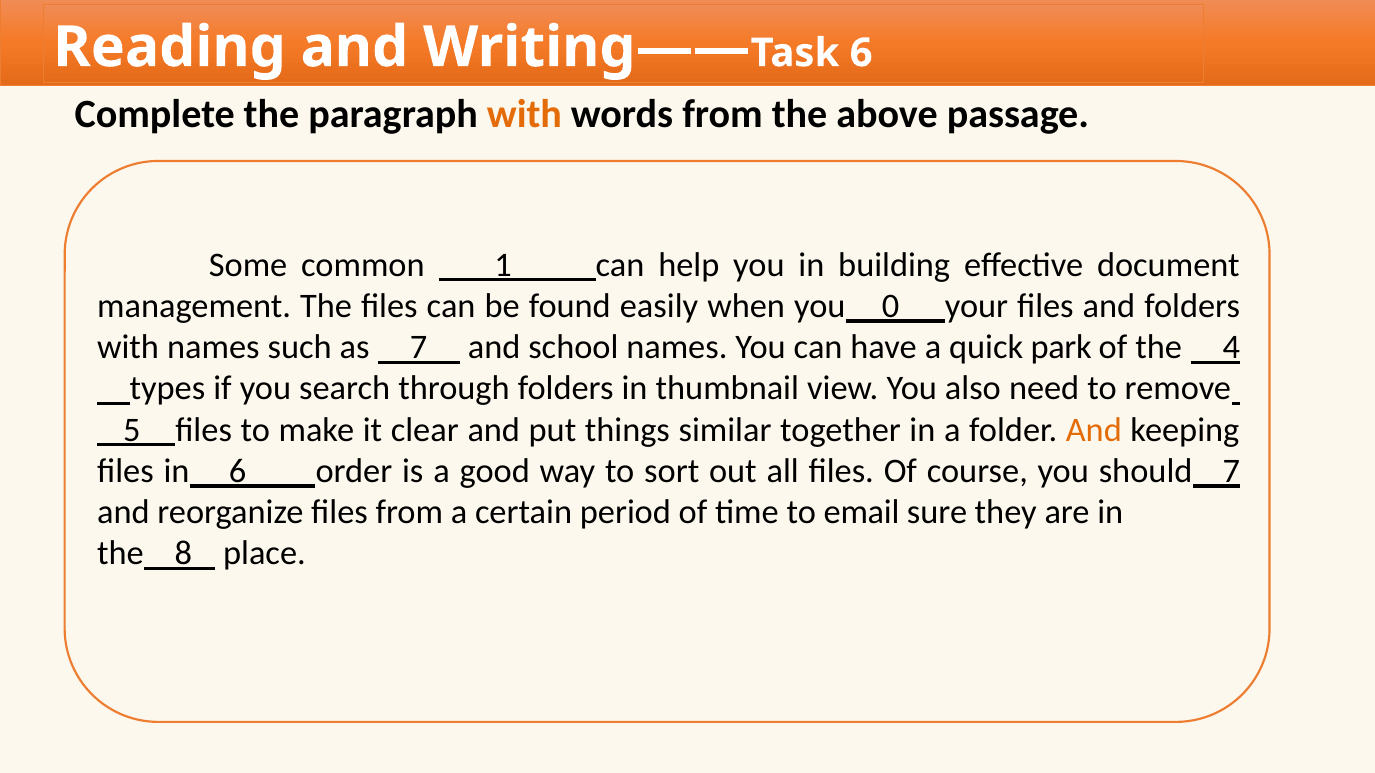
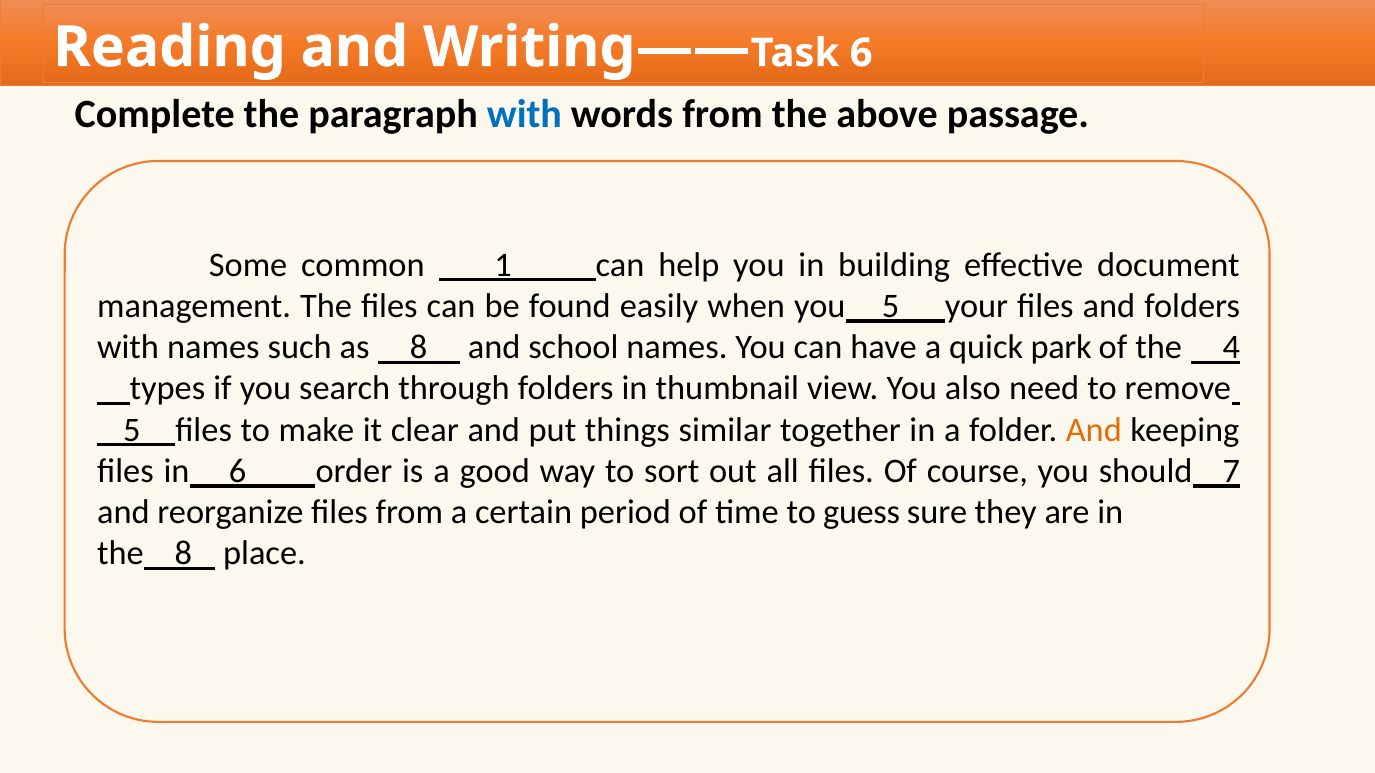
with at (524, 114) colour: orange -> blue
you 0: 0 -> 5
as 7: 7 -> 8
email: email -> guess
